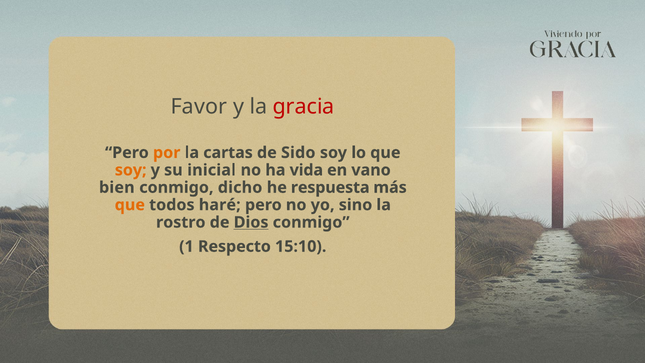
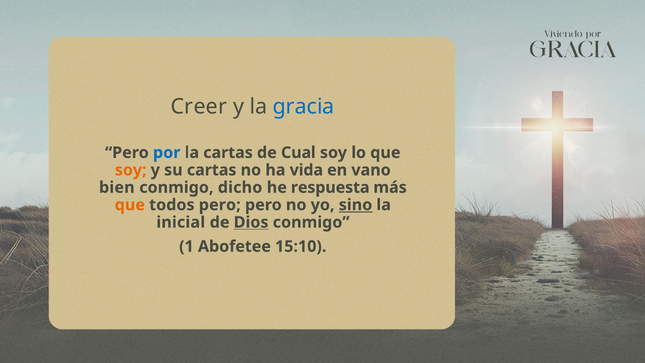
Favor: Favor -> Creer
gracia colour: red -> blue
por colour: orange -> blue
Sido: Sido -> Cual
su inicial: inicial -> cartas
todos haré: haré -> pero
sino underline: none -> present
rostro: rostro -> inicial
Respecto: Respecto -> Abofetee
